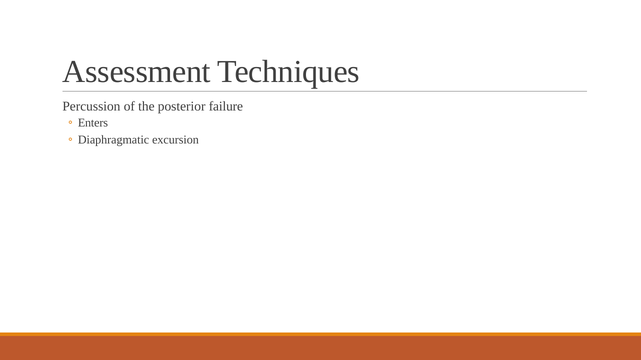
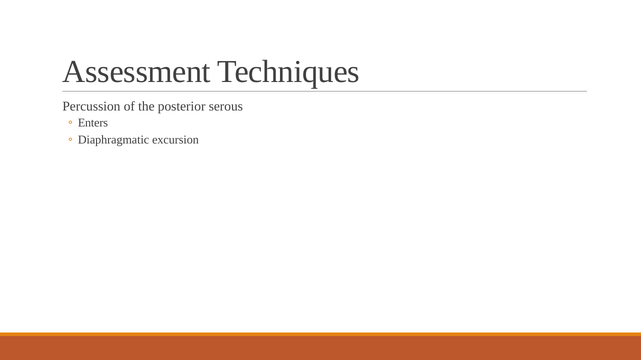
failure: failure -> serous
